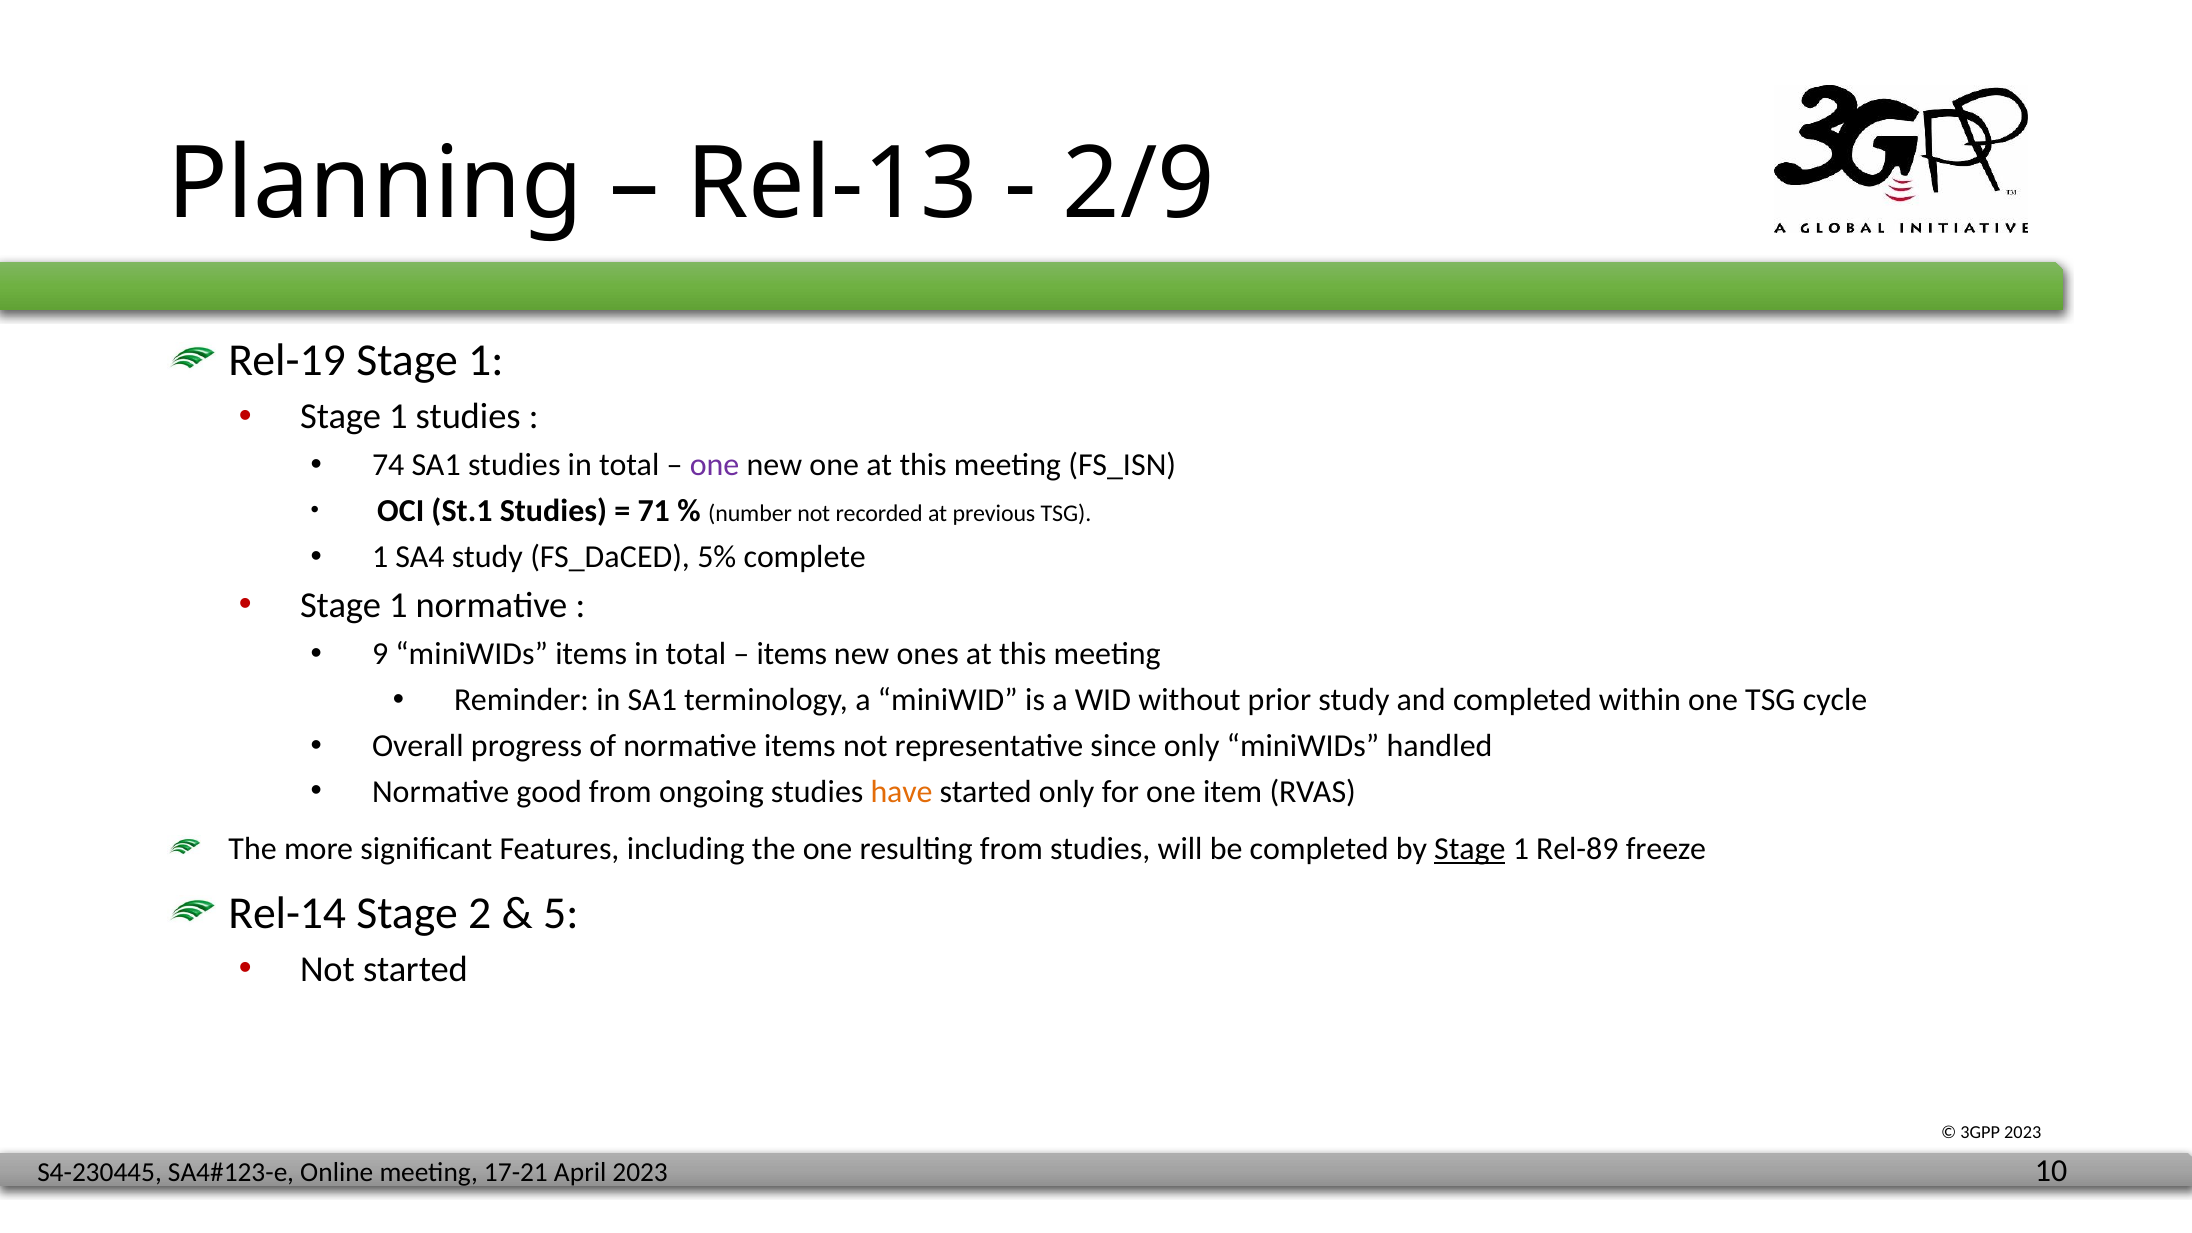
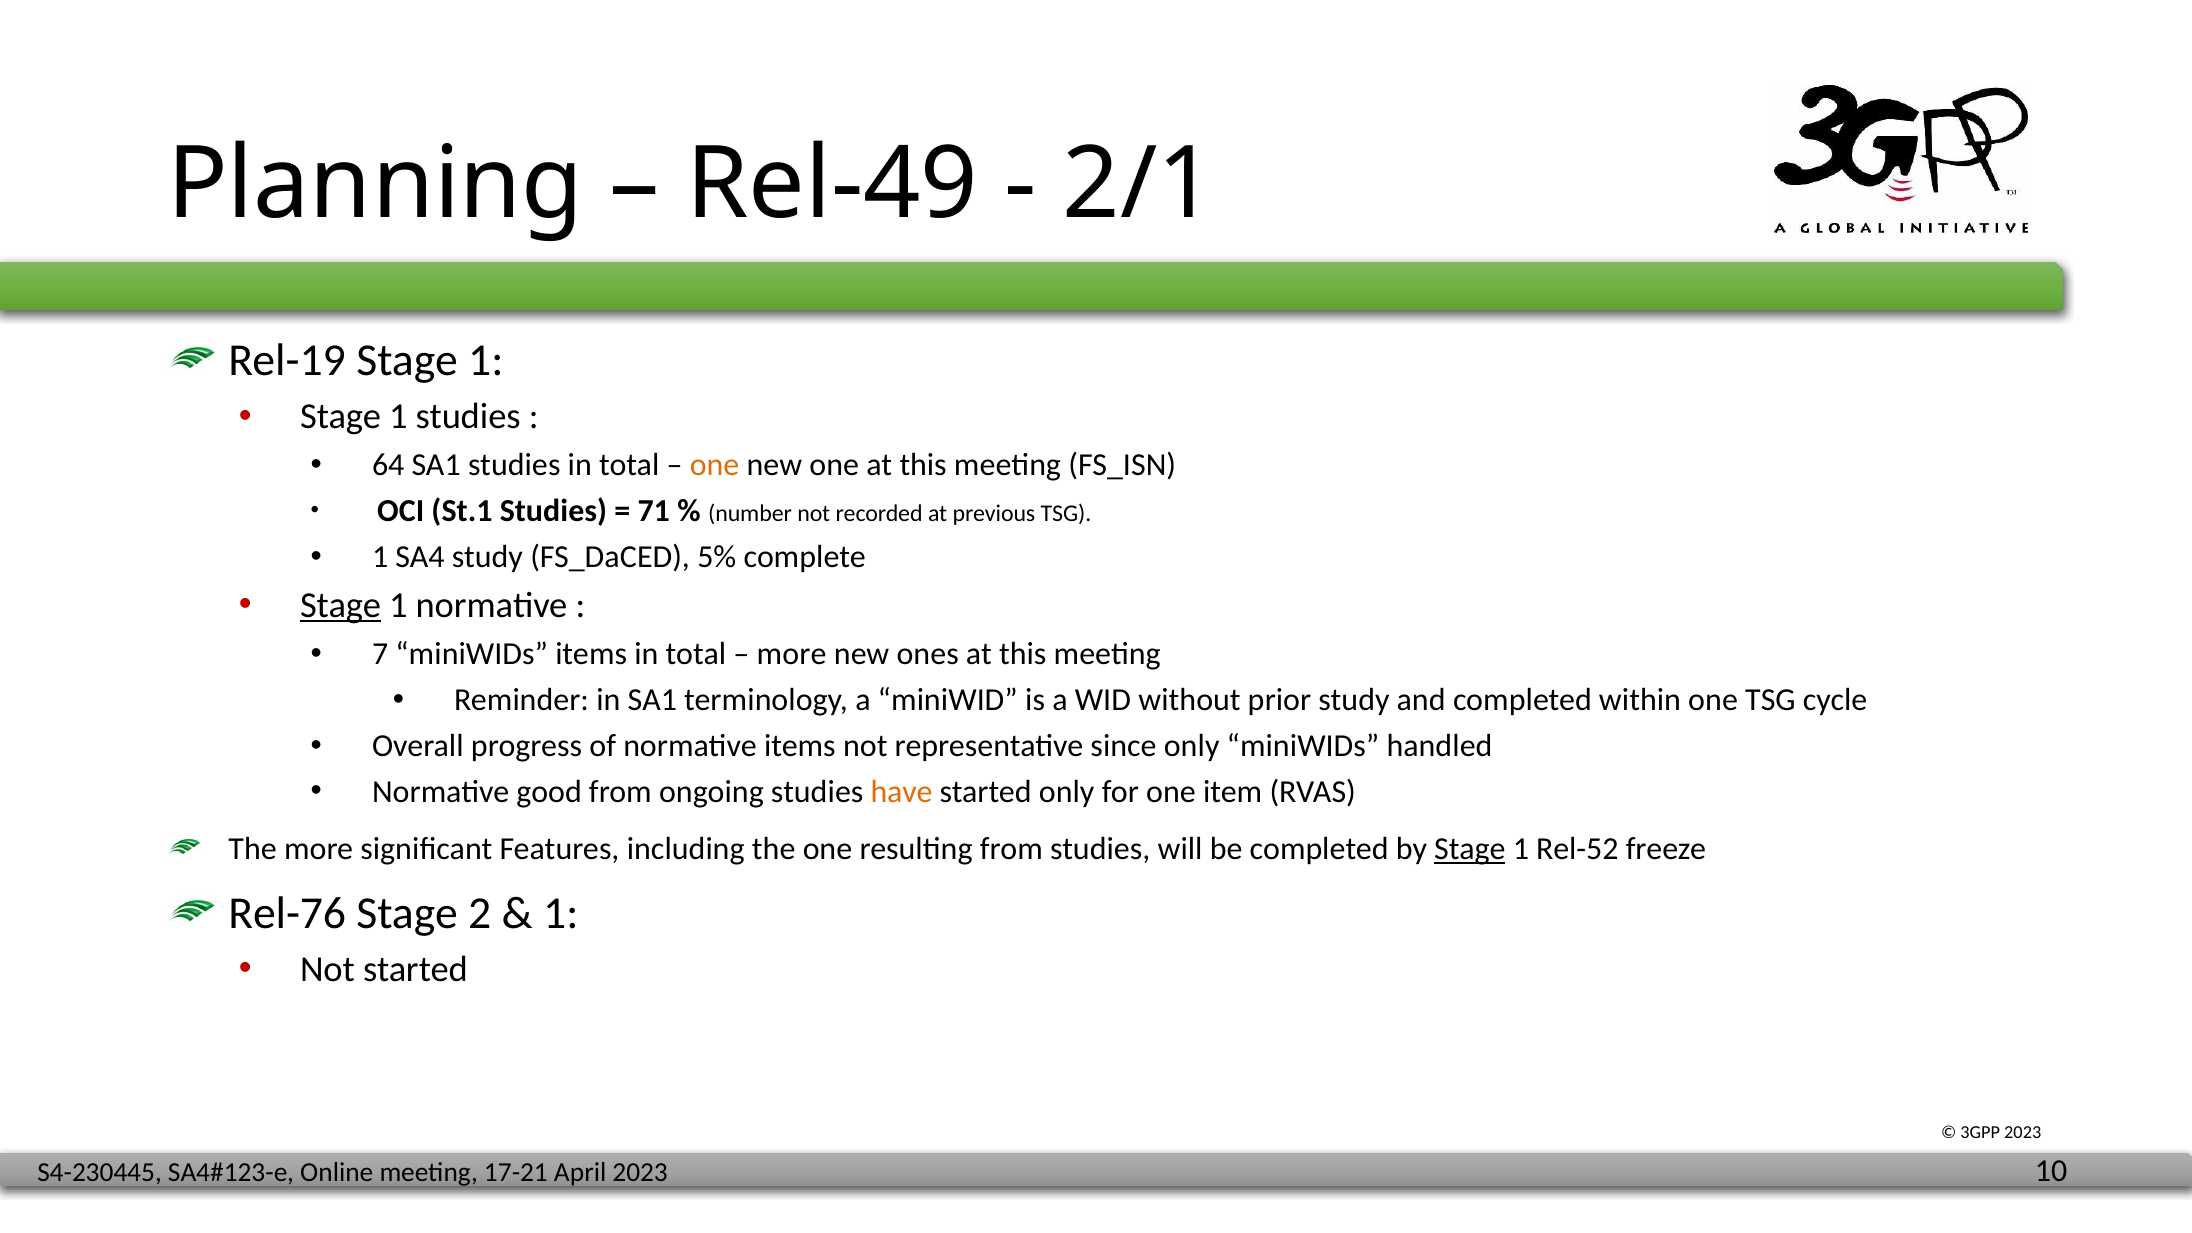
Rel-13: Rel-13 -> Rel-49
2/9: 2/9 -> 2/1
74: 74 -> 64
one at (715, 465) colour: purple -> orange
Stage at (341, 605) underline: none -> present
9: 9 -> 7
items at (792, 654): items -> more
Rel-89: Rel-89 -> Rel-52
Rel-14: Rel-14 -> Rel-76
5 at (561, 914): 5 -> 1
